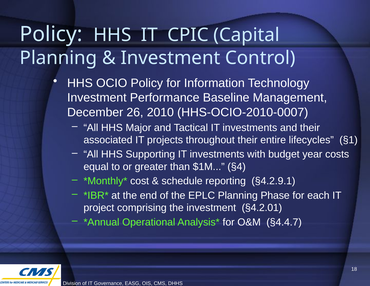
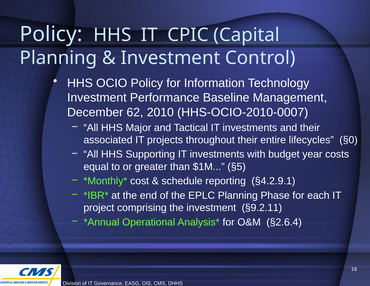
26: 26 -> 62
§1: §1 -> §0
§4: §4 -> §5
§4.2.01: §4.2.01 -> §9.2.11
§4.4.7: §4.4.7 -> §2.6.4
